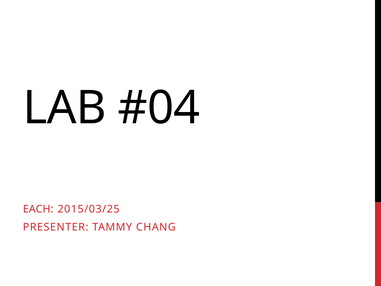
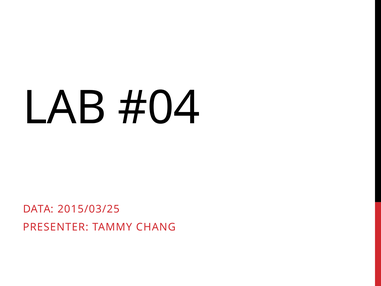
EACH: EACH -> DATA
